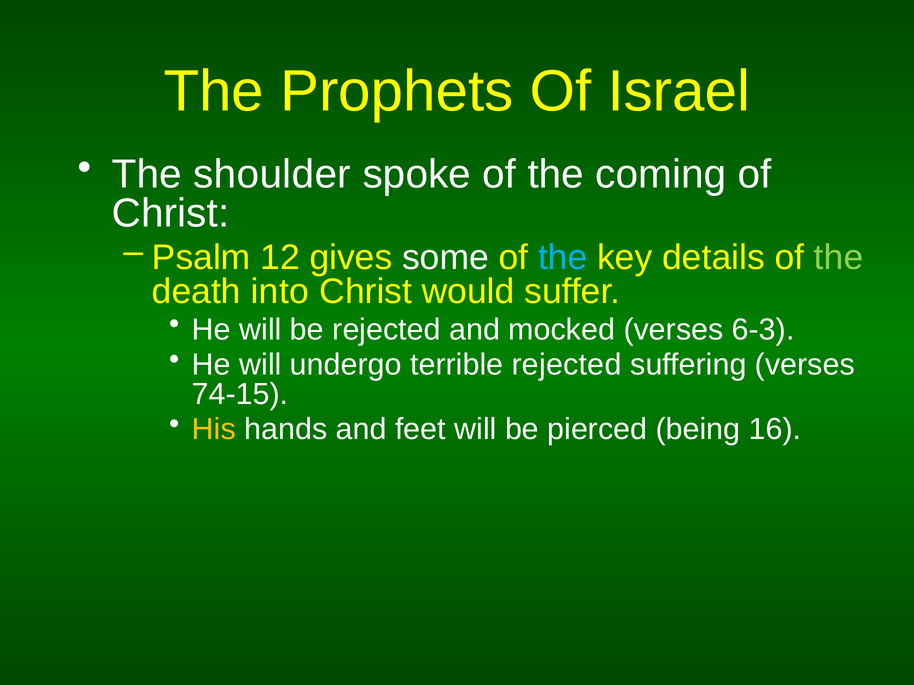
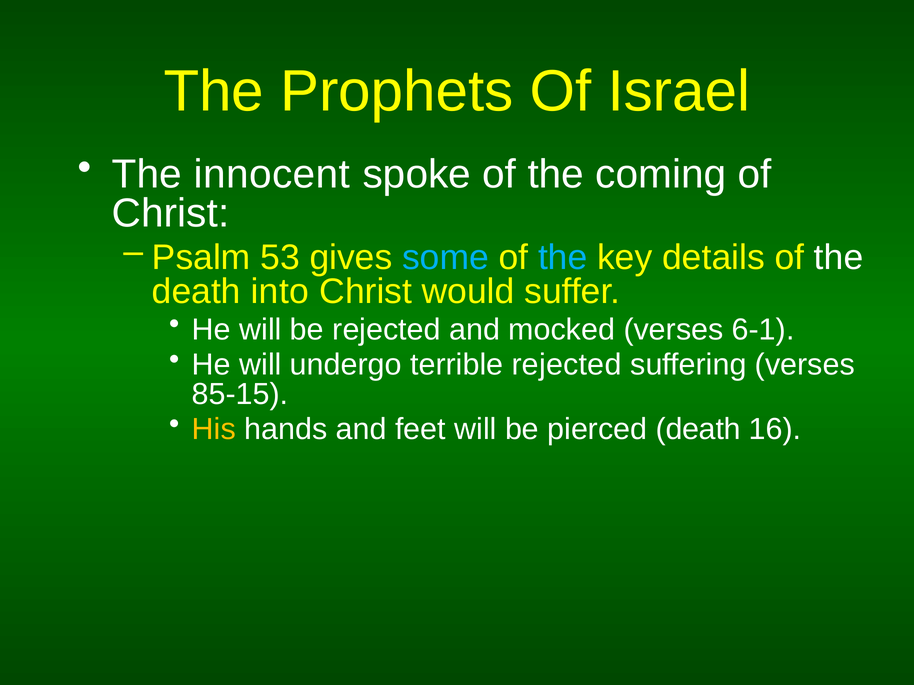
shoulder: shoulder -> innocent
12: 12 -> 53
some colour: white -> light blue
the at (839, 258) colour: light green -> white
6-3: 6-3 -> 6-1
74-15: 74-15 -> 85-15
pierced being: being -> death
